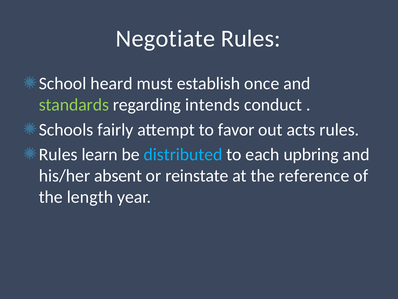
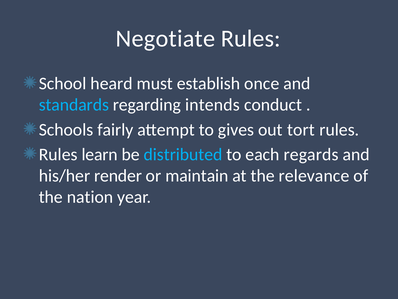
standards colour: light green -> light blue
favor: favor -> gives
acts: acts -> tort
upbring: upbring -> regards
absent: absent -> render
reinstate: reinstate -> maintain
reference: reference -> relevance
length: length -> nation
